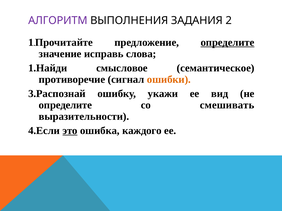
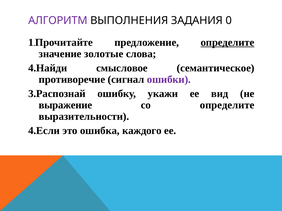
2: 2 -> 0
исправь: исправь -> золотые
1.Найди: 1.Найди -> 4.Найди
ошибки colour: orange -> purple
определите at (65, 105): определите -> выражение
со смешивать: смешивать -> определите
это underline: present -> none
